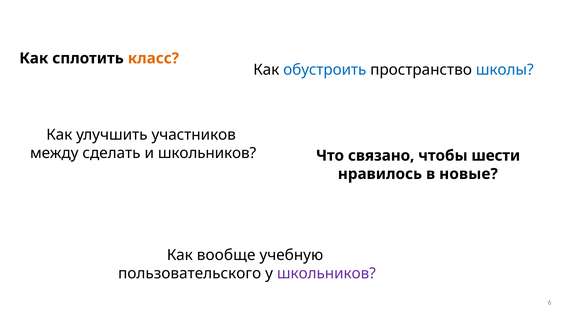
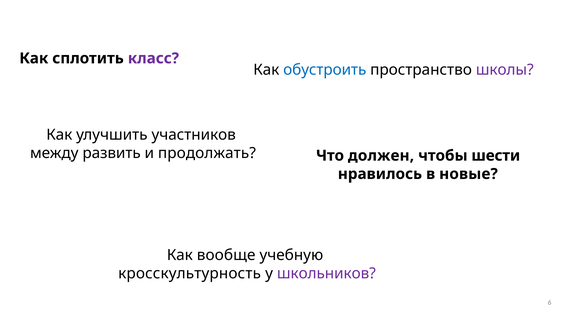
класс colour: orange -> purple
школы colour: blue -> purple
сделать: сделать -> развить
и школьников: школьников -> продолжать
связано: связано -> должен
пользовательского: пользовательского -> кросскультурность
